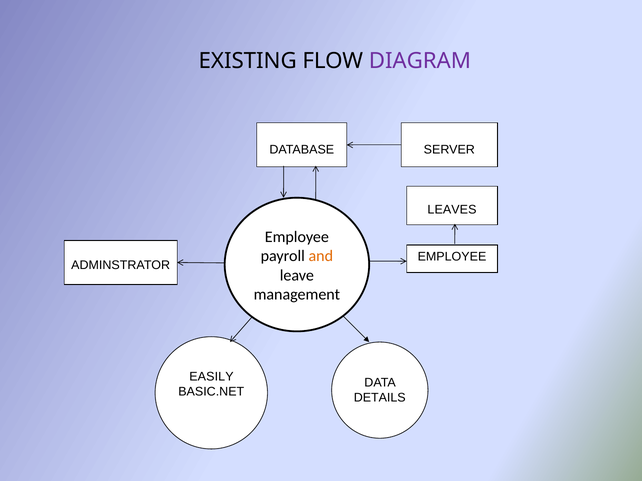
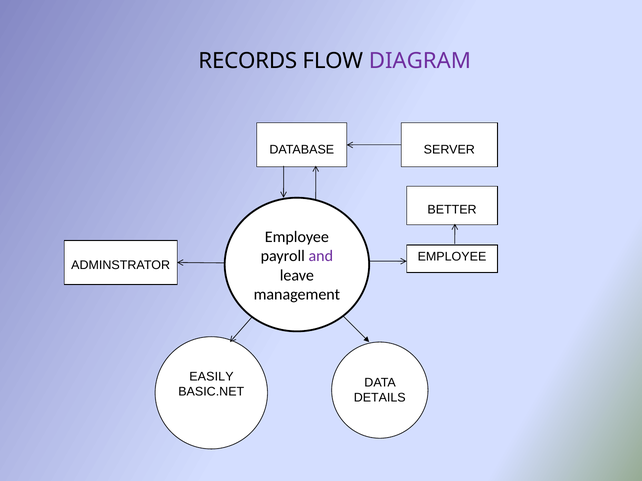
EXISTING: EXISTING -> RECORDS
LEAVES: LEAVES -> BETTER
and colour: orange -> purple
